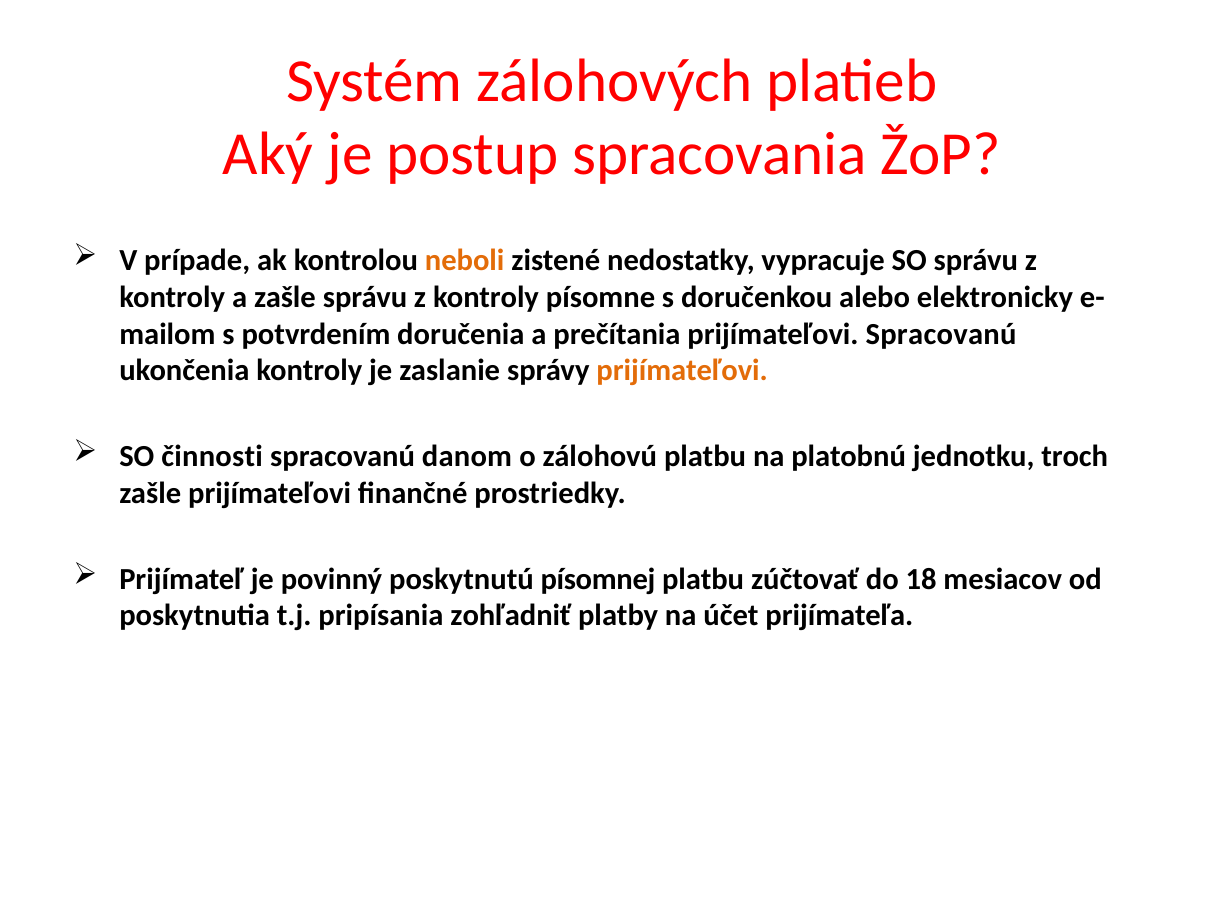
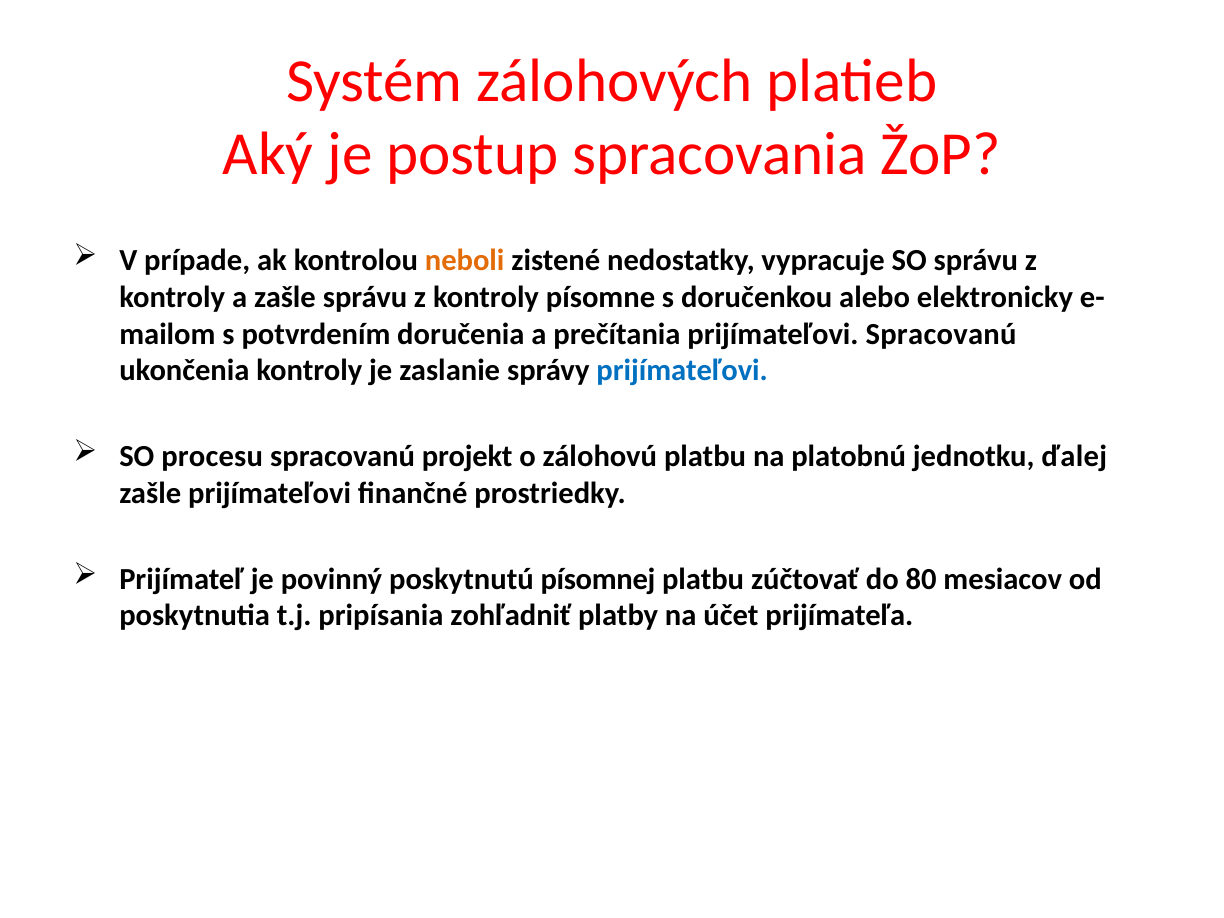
prijímateľovi at (682, 371) colour: orange -> blue
činnosti: činnosti -> procesu
danom: danom -> projekt
troch: troch -> ďalej
18: 18 -> 80
